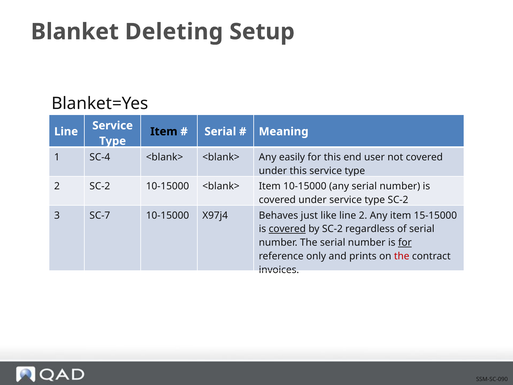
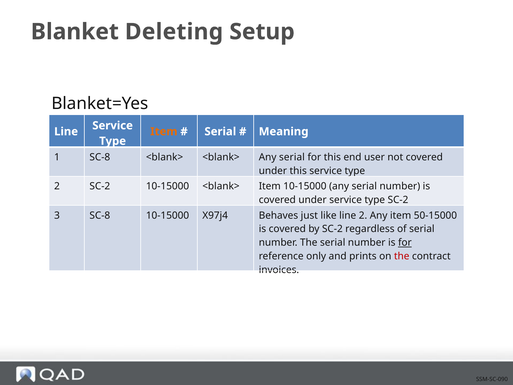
Item at (164, 131) colour: black -> orange
1 SC-4: SC-4 -> SC-8
<blank> Any easily: easily -> serial
3 SC-7: SC-7 -> SC-8
15-15000: 15-15000 -> 50-15000
covered at (287, 229) underline: present -> none
